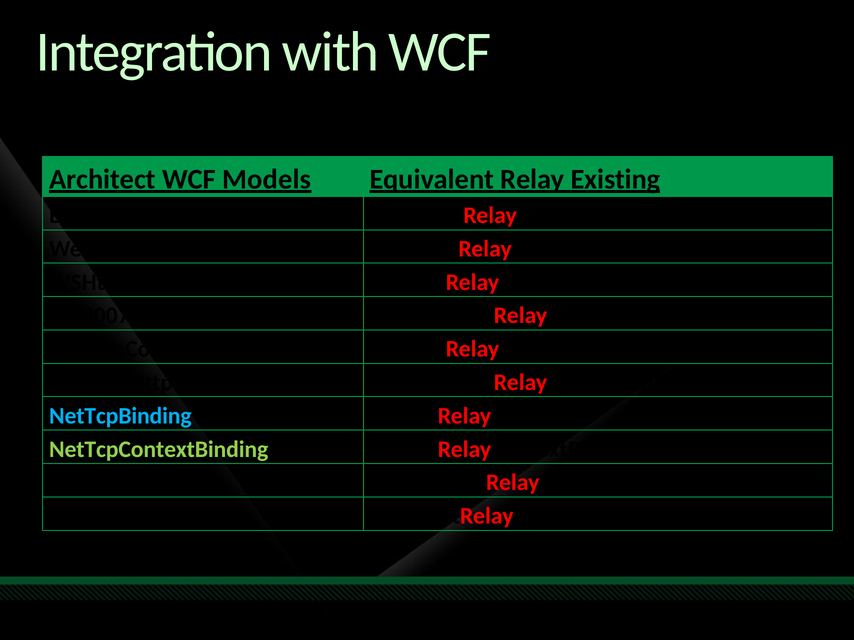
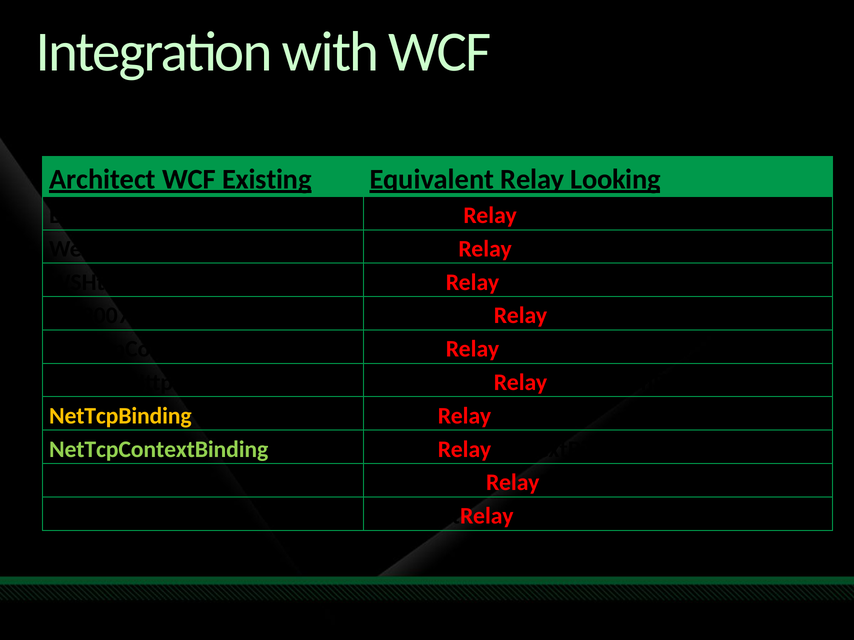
Models: Models -> Existing
Existing: Existing -> Looking
NetTcpBinding colour: light blue -> yellow
